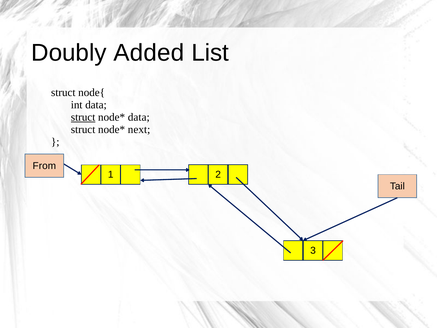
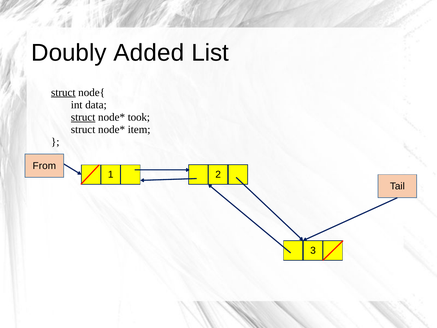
struct at (63, 92) underline: none -> present
data at (139, 117): data -> took
next: next -> item
